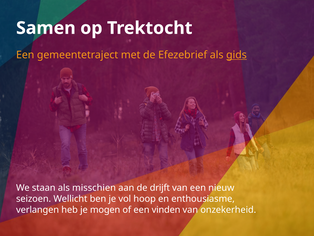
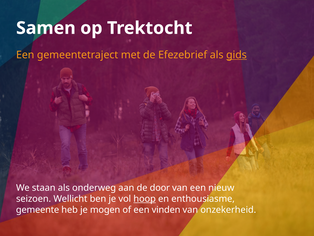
misschien: misschien -> onderweg
drijft: drijft -> door
hoop underline: none -> present
verlangen: verlangen -> gemeente
